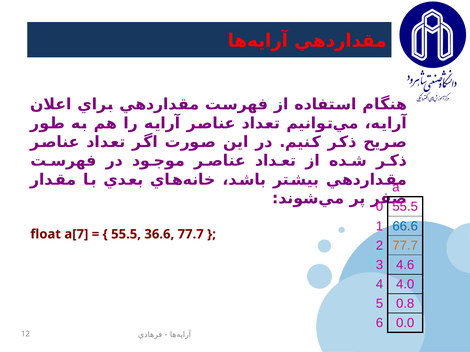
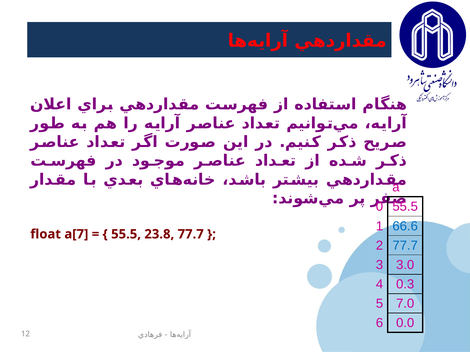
36.6: 36.6 -> 23.8
77.7 at (405, 246) colour: orange -> blue
4.6: 4.6 -> 3.0
4.0: 4.0 -> 0.3
0.8: 0.8 -> 7.0
